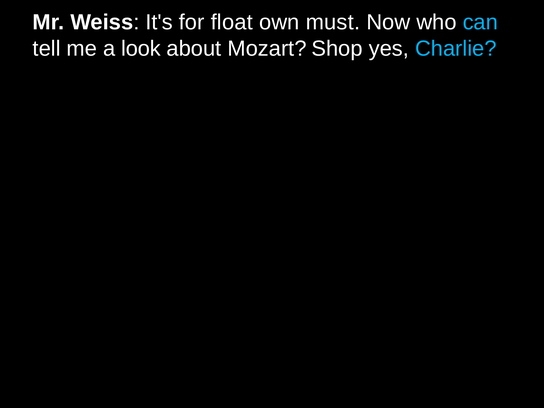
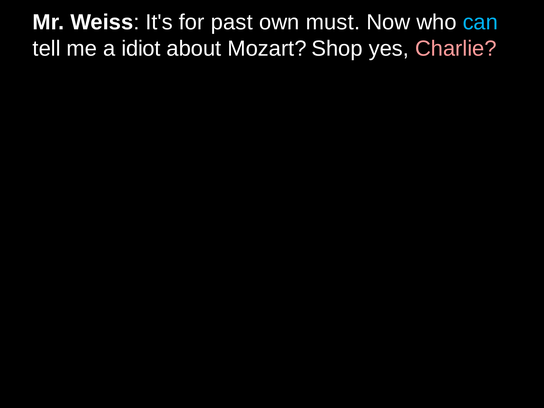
float: float -> past
look: look -> idiot
Charlie colour: light blue -> pink
